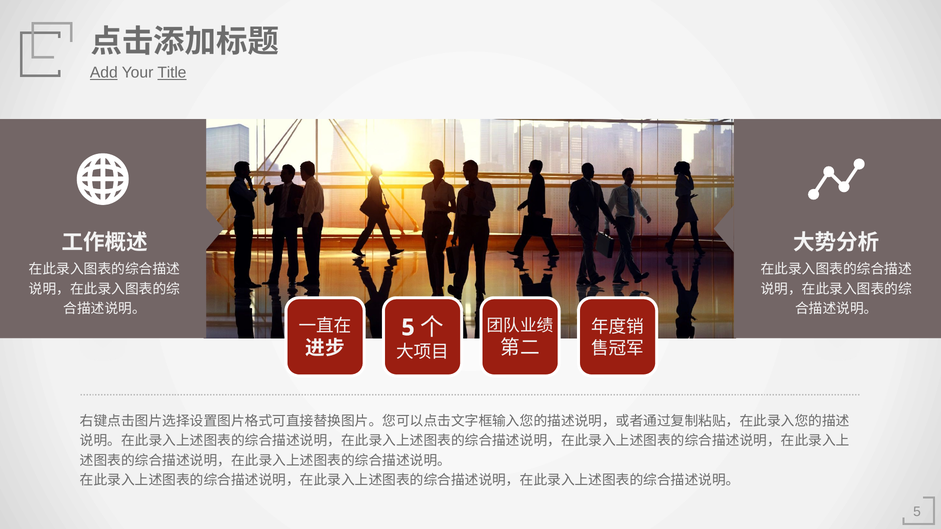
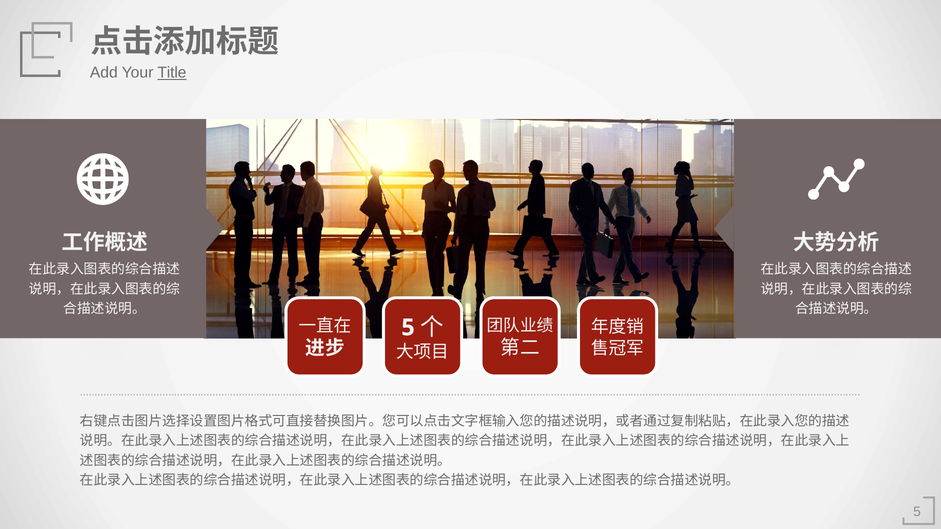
Add underline: present -> none
